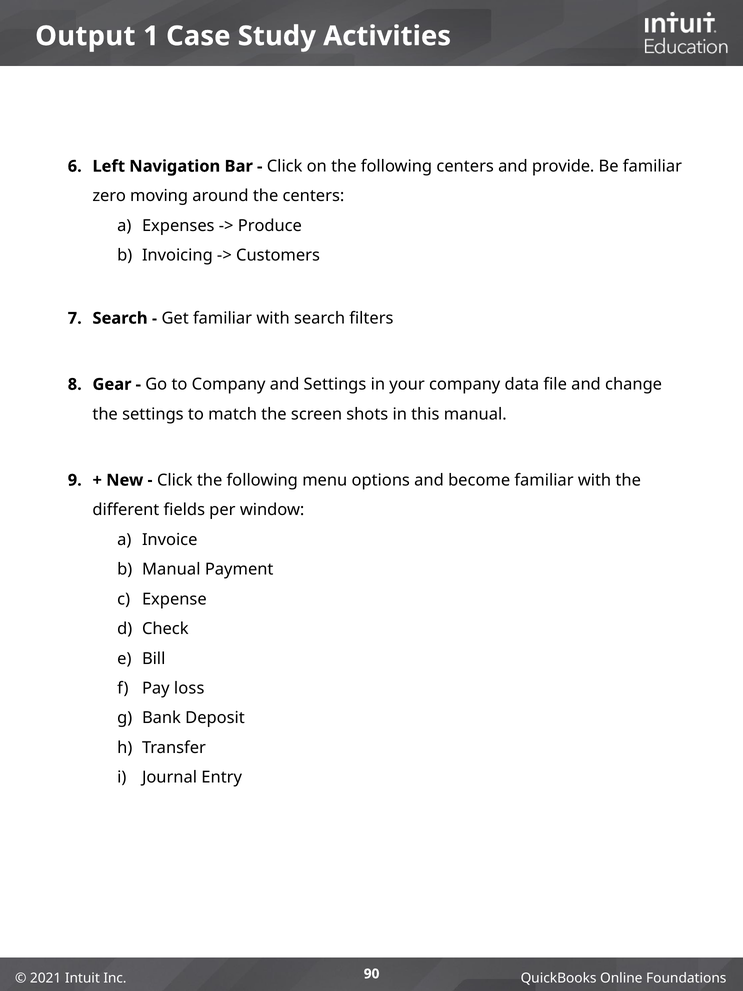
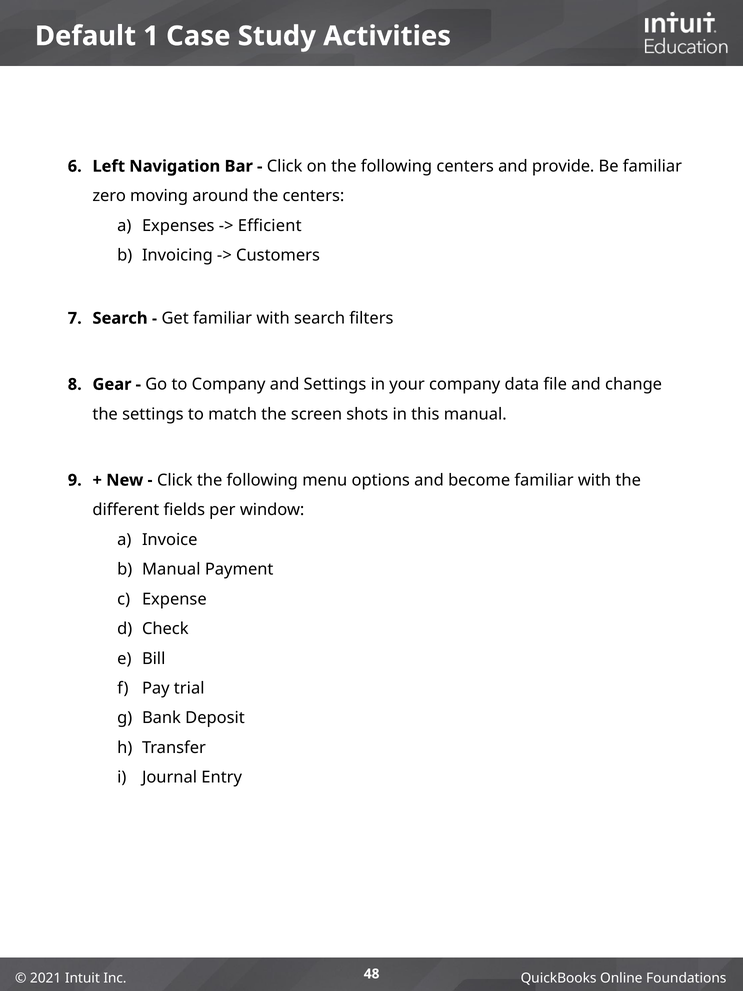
Output: Output -> Default
Produce: Produce -> Efficient
loss: loss -> trial
90: 90 -> 48
